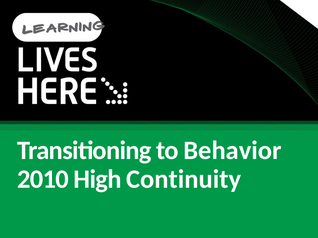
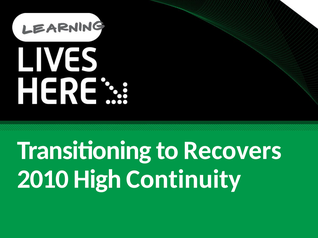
Behavior: Behavior -> Recovers
